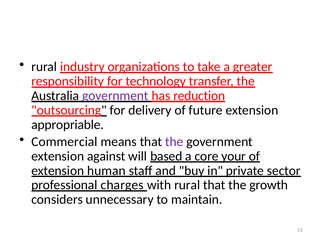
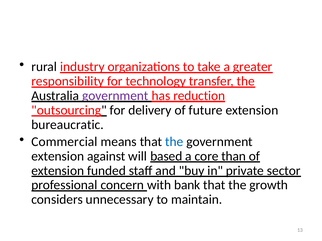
appropriable: appropriable -> bureaucratic
the at (174, 142) colour: purple -> blue
your: your -> than
human: human -> funded
charges: charges -> concern
with rural: rural -> bank
